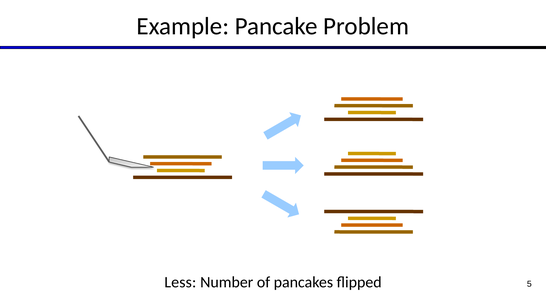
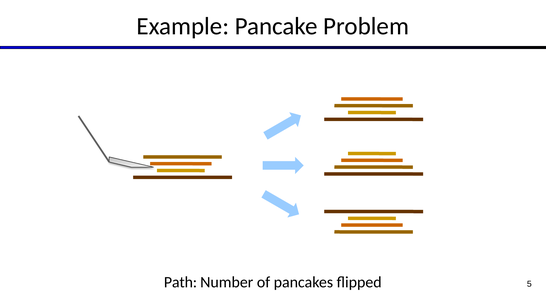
Less: Less -> Path
